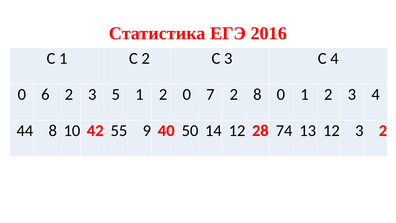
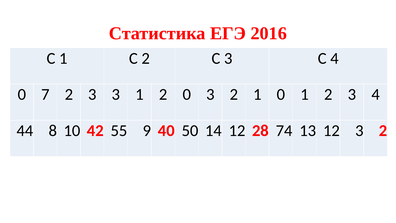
6: 6 -> 7
3 5: 5 -> 3
0 7: 7 -> 3
2 8: 8 -> 1
